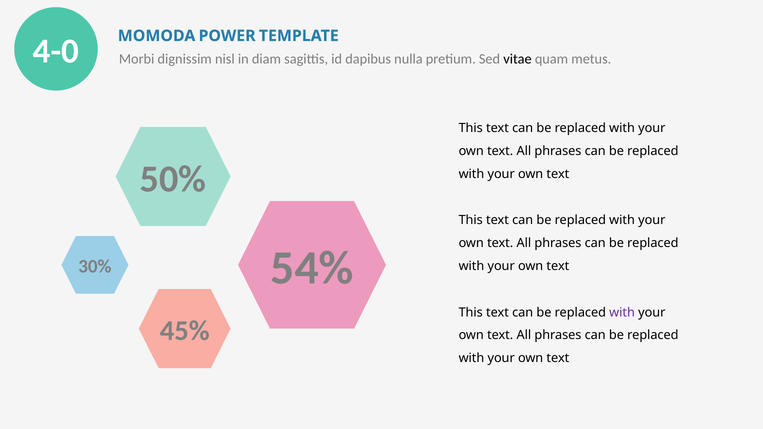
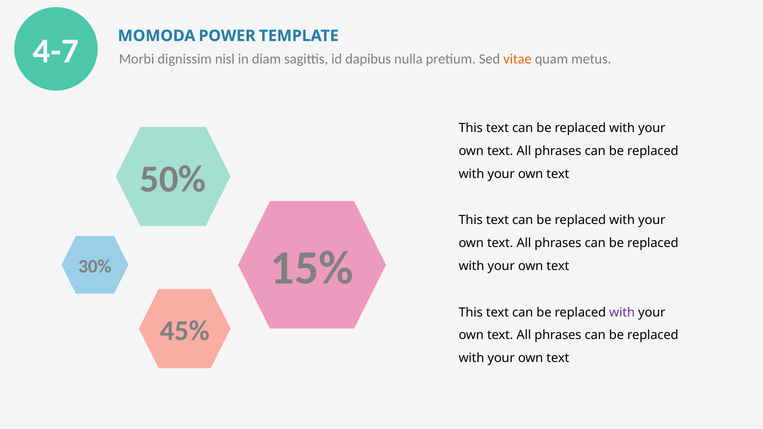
4-0: 4-0 -> 4-7
vitae colour: black -> orange
54%: 54% -> 15%
